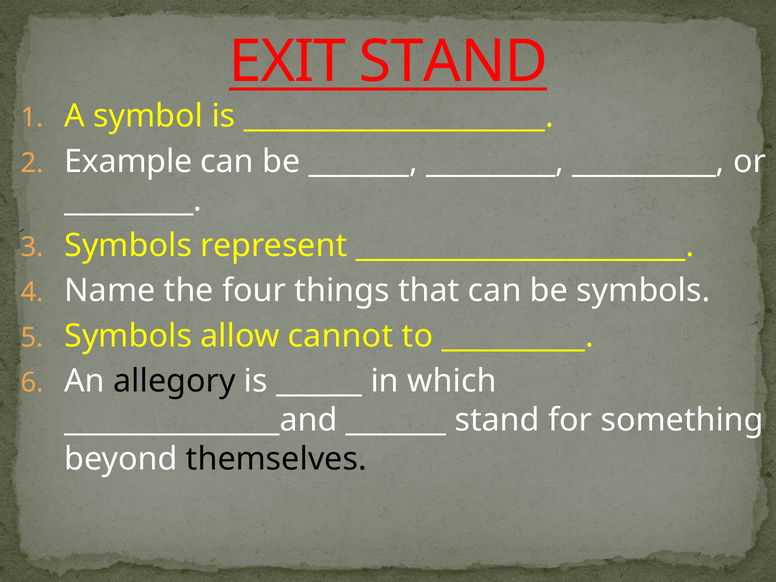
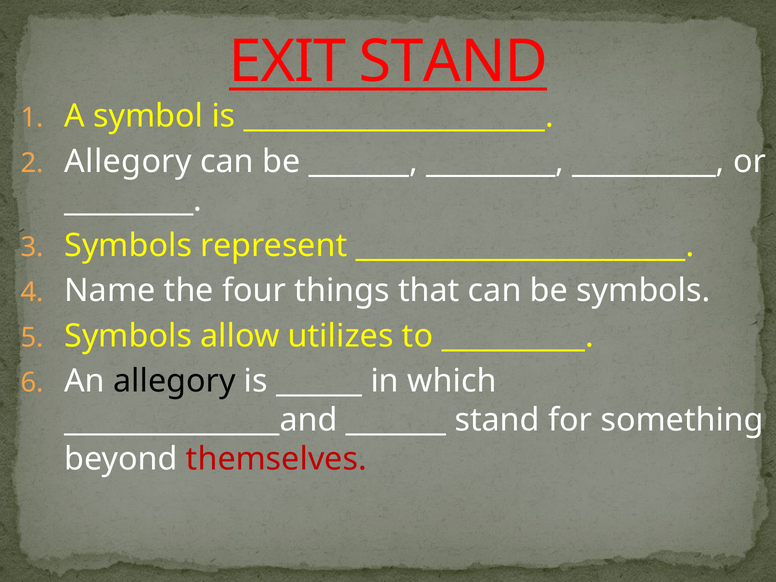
Example at (128, 161): Example -> Allegory
cannot: cannot -> utilizes
themselves colour: black -> red
